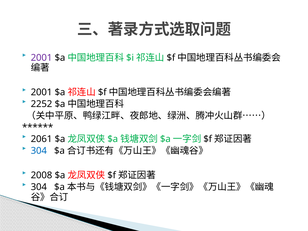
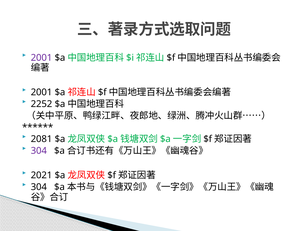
2061: 2061 -> 2081
304 at (39, 151) colour: blue -> purple
2008: 2008 -> 2021
